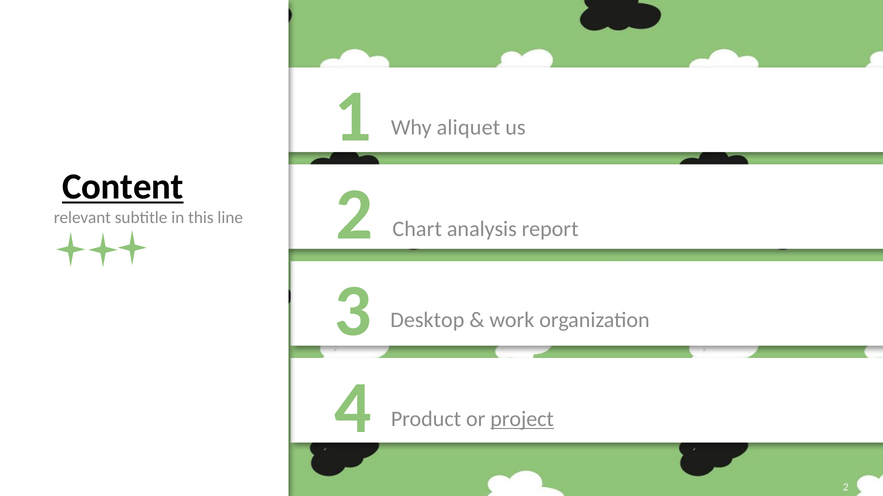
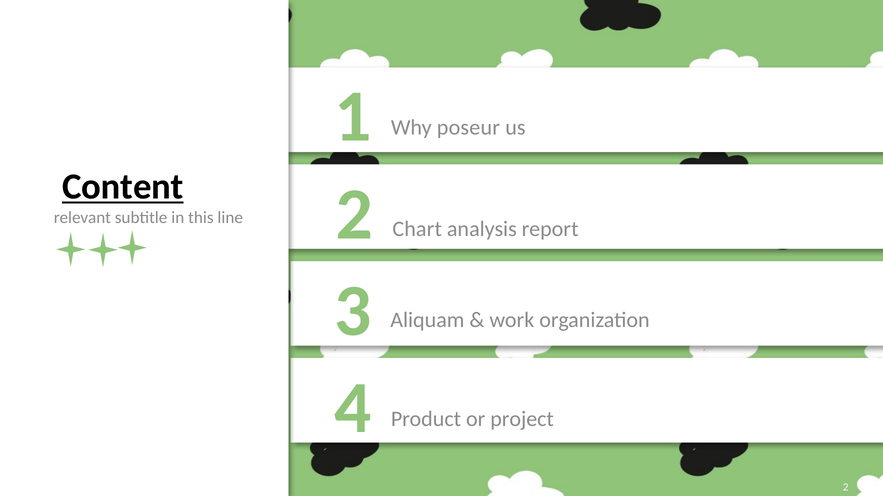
aliquet: aliquet -> poseur
Desktop: Desktop -> Aliquam
project underline: present -> none
